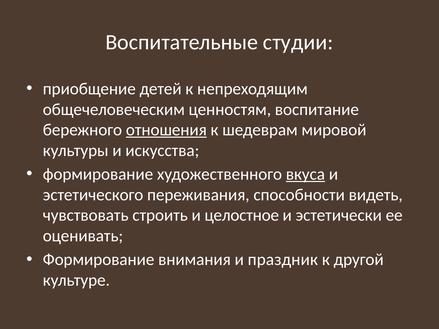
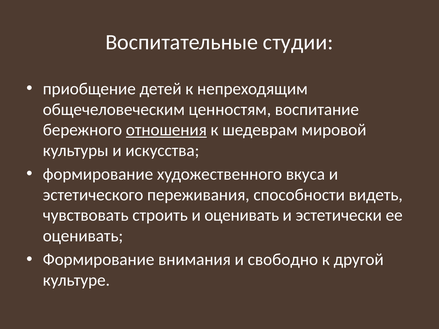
вкуса underline: present -> none
и целостное: целостное -> оценивать
праздник: праздник -> свободно
